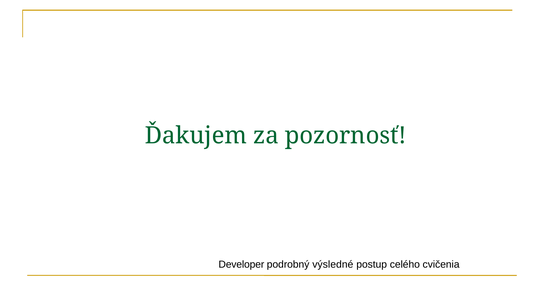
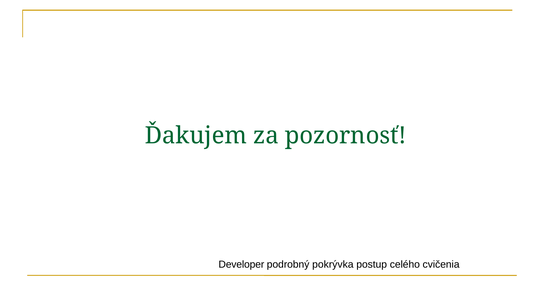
výsledné: výsledné -> pokrývka
